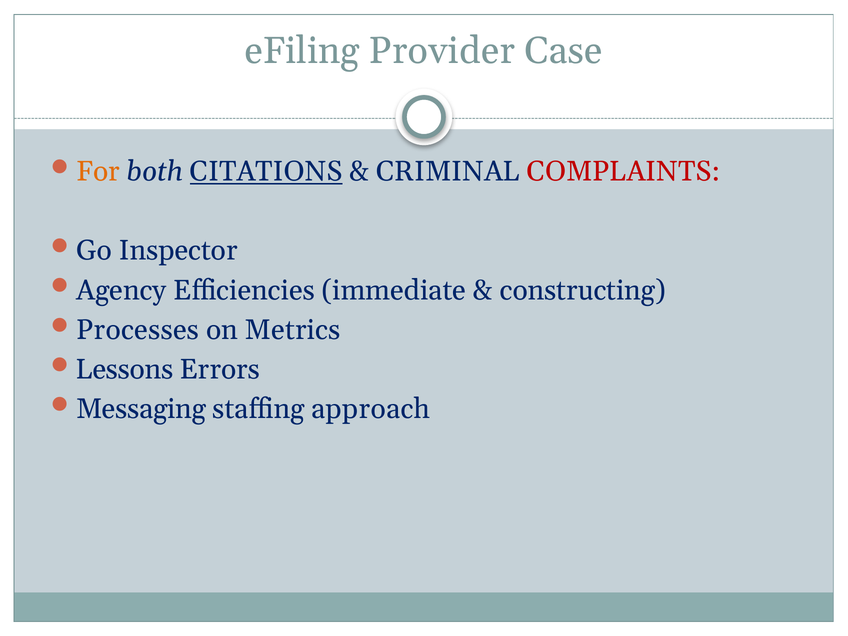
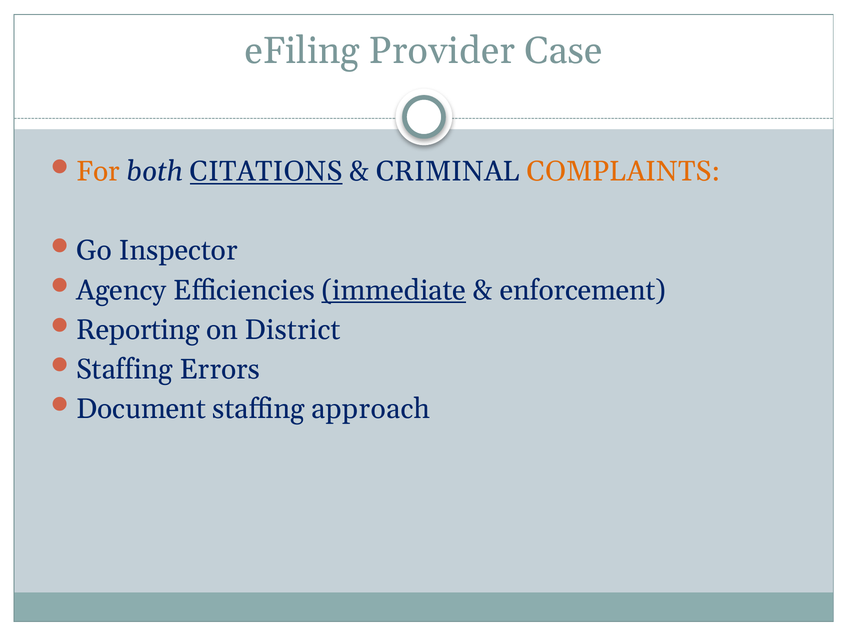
COMPLAINTS colour: red -> orange
immediate underline: none -> present
constructing: constructing -> enforcement
Processes: Processes -> Reporting
Metrics: Metrics -> District
Lessons at (125, 369): Lessons -> Staffing
Messaging: Messaging -> Document
